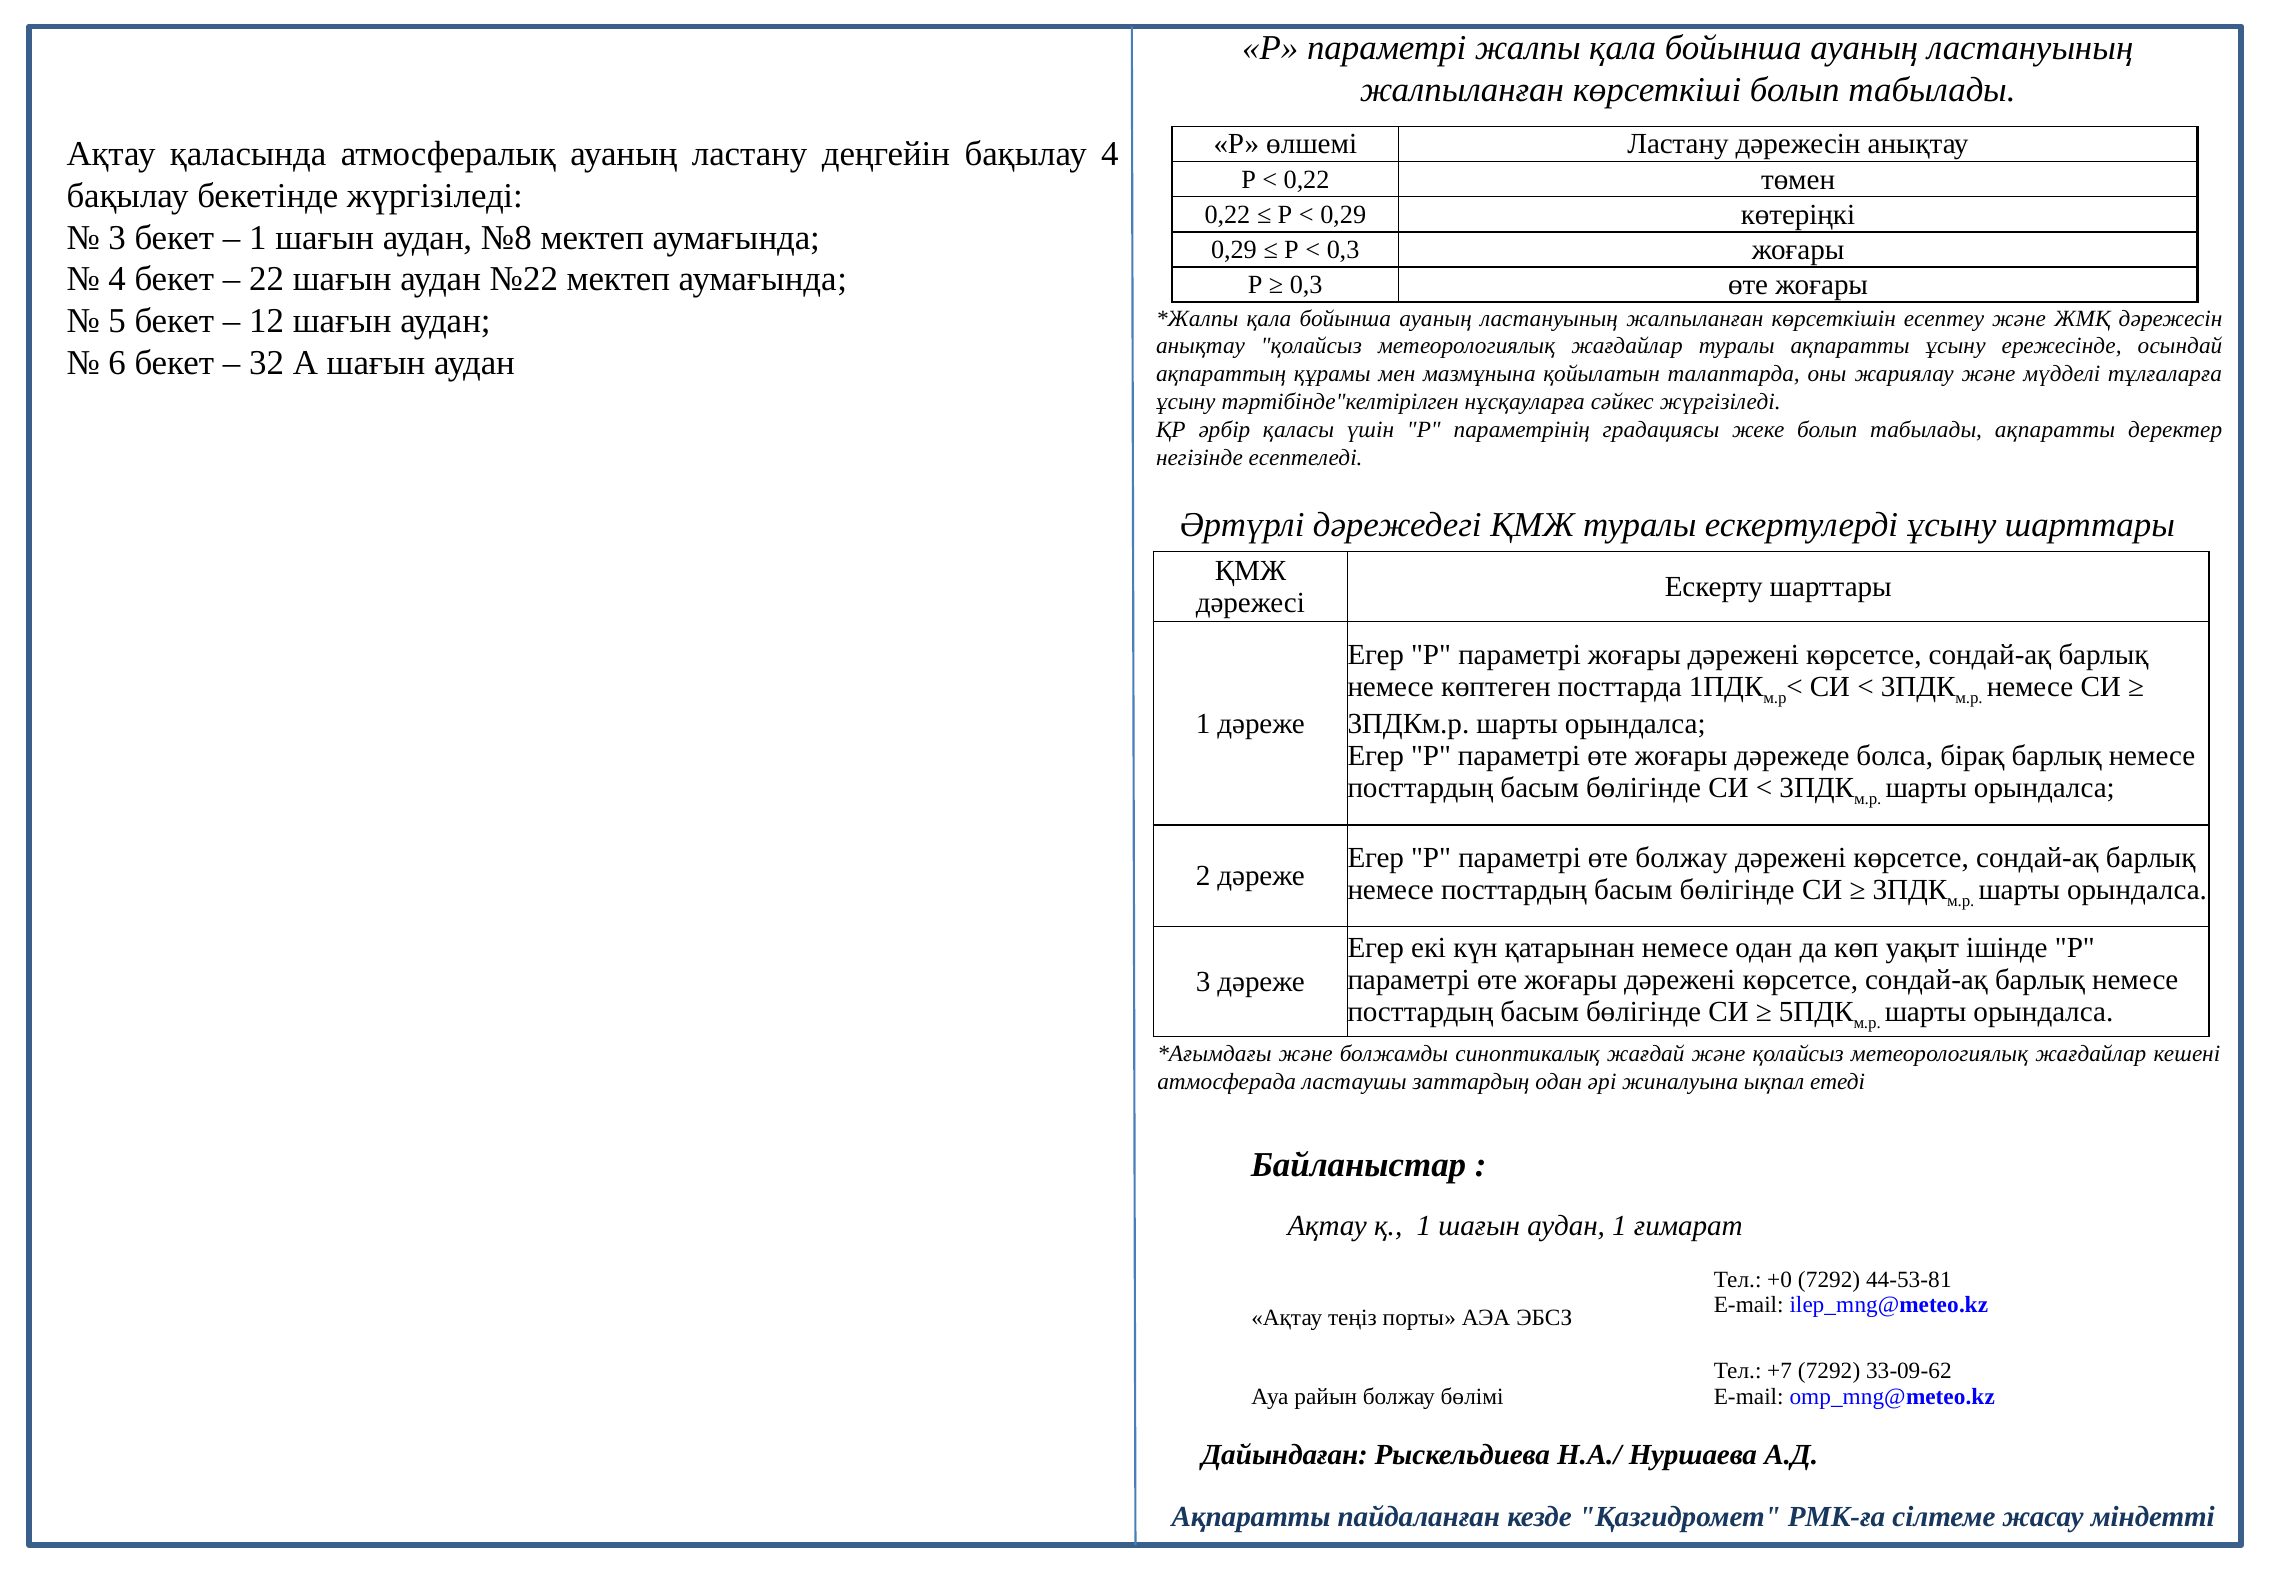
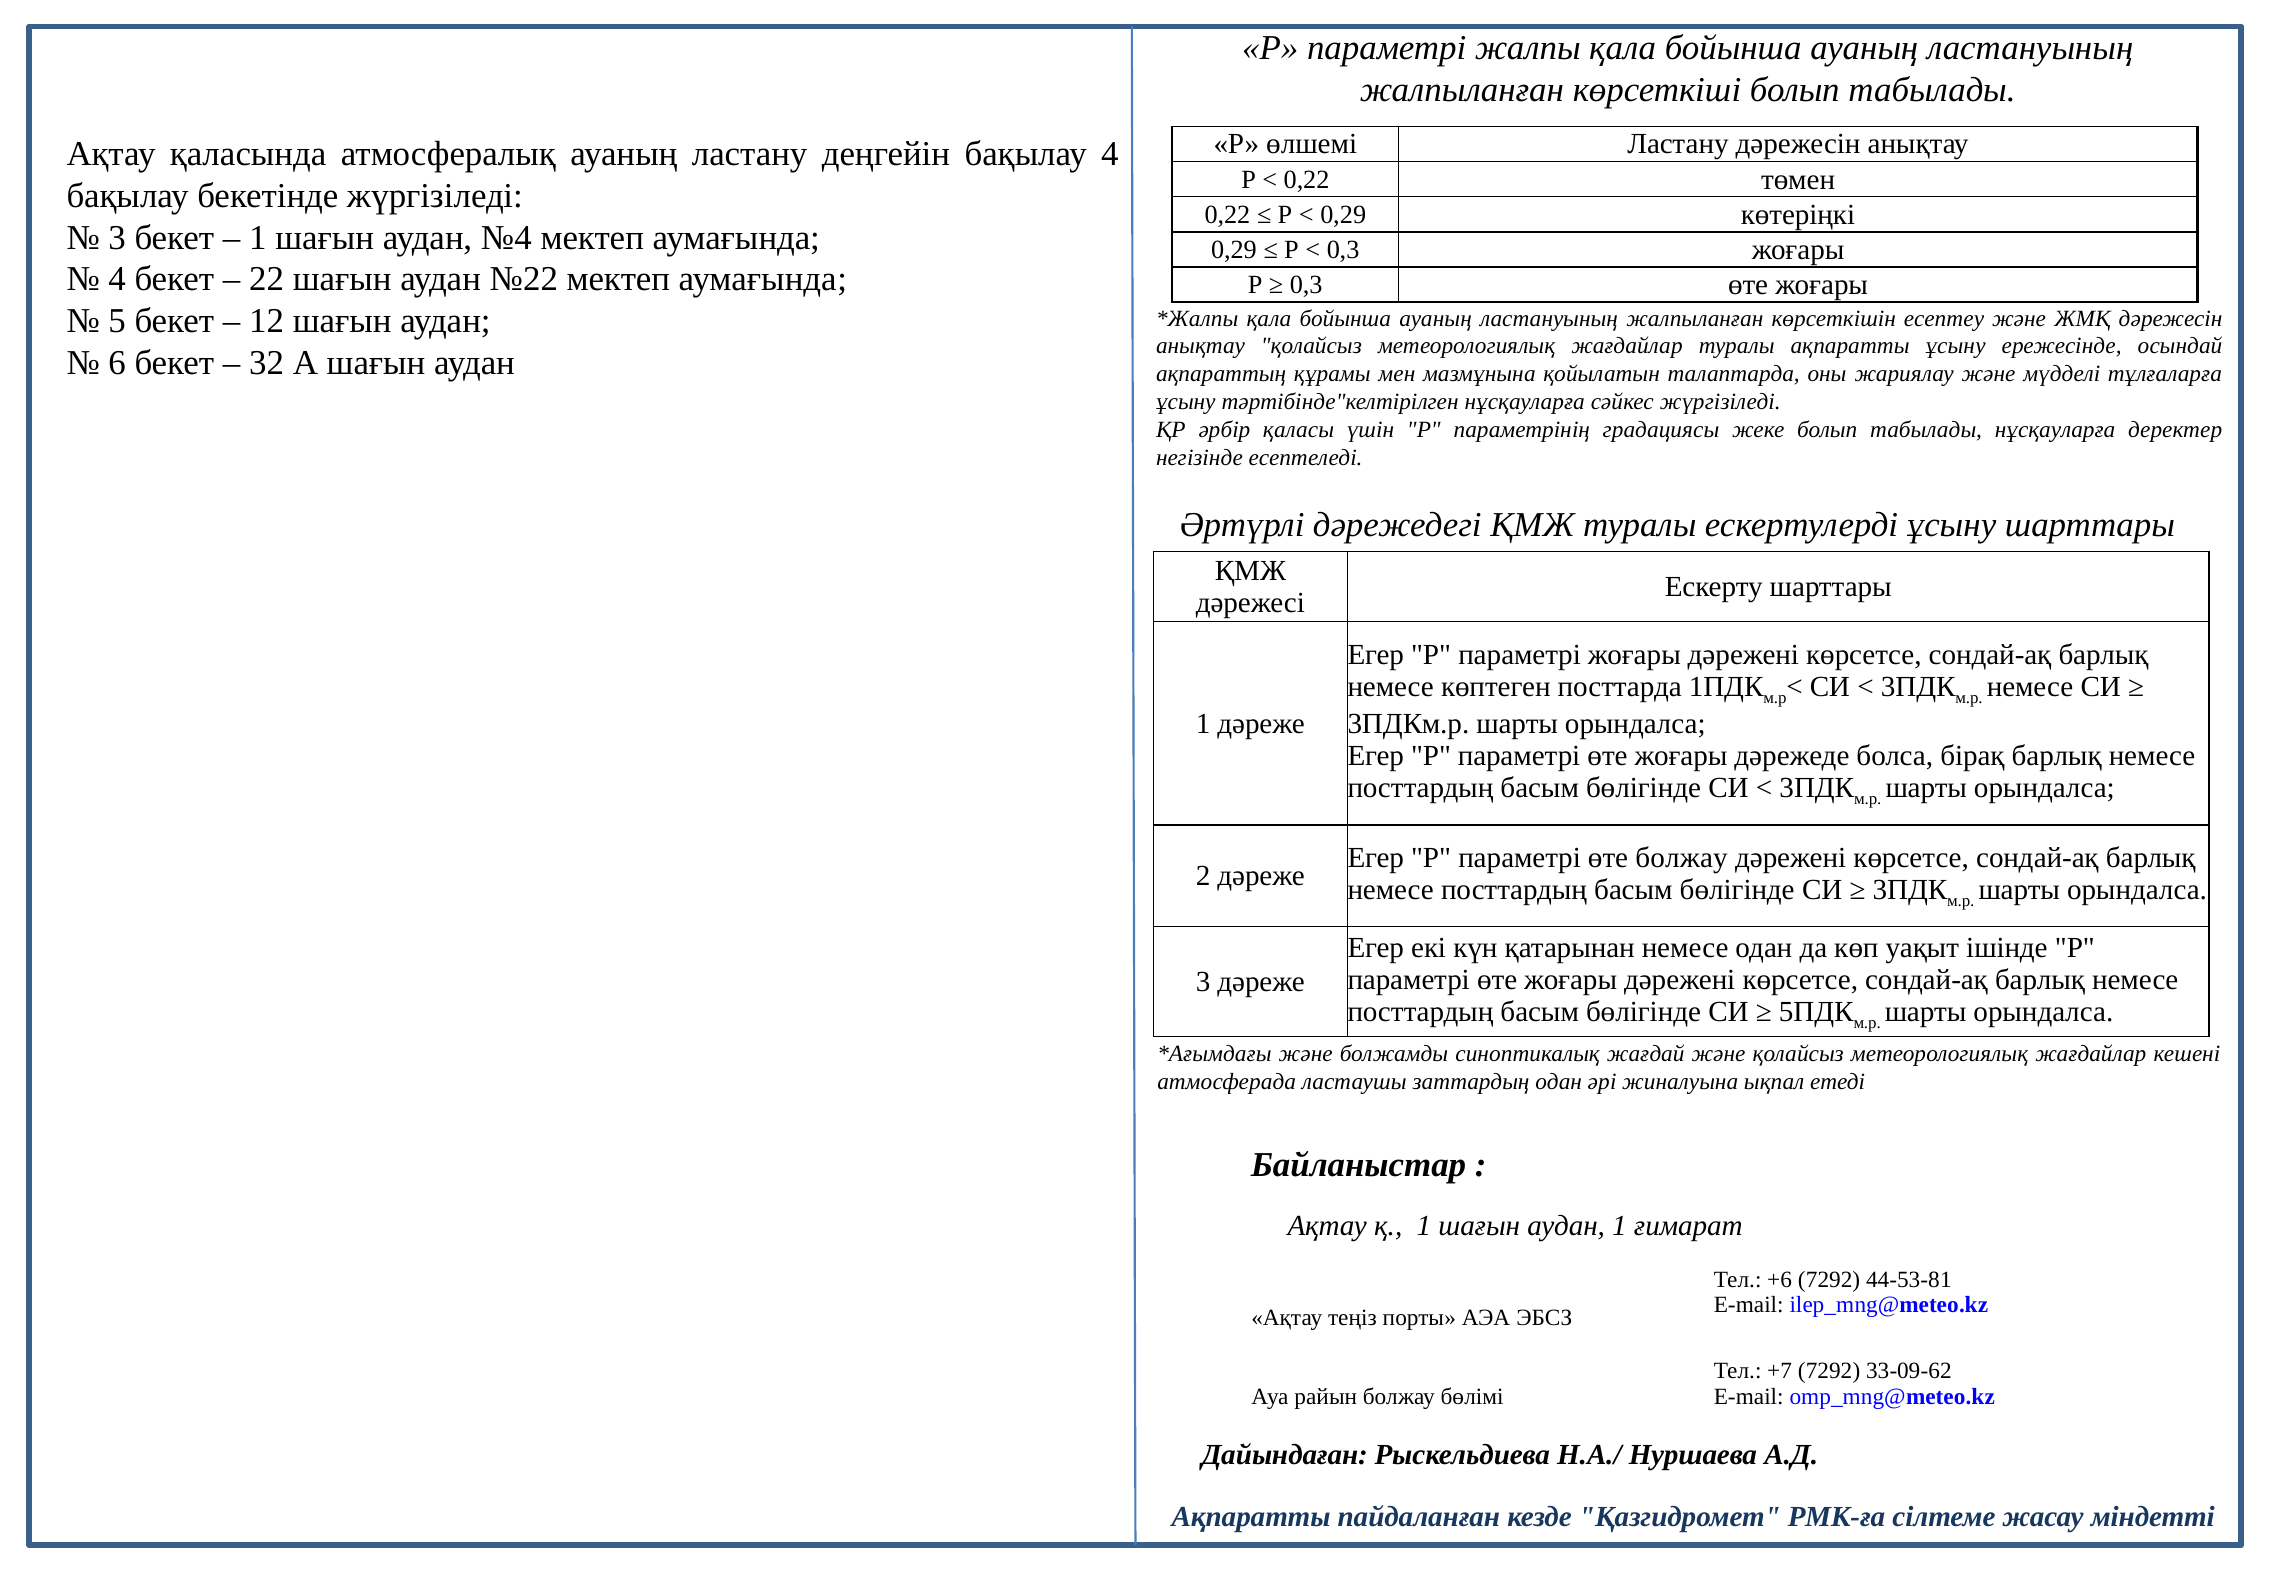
№8: №8 -> №4
табылады ақпаратты: ақпаратты -> нұсқауларға
+0: +0 -> +6
